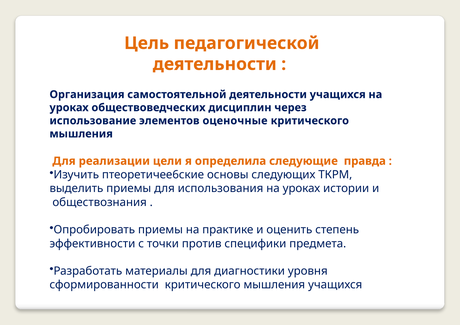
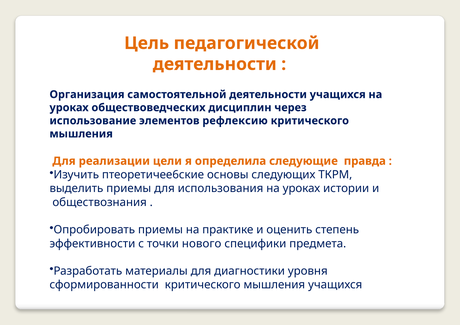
оценочные: оценочные -> рефлексию
против: против -> нового
